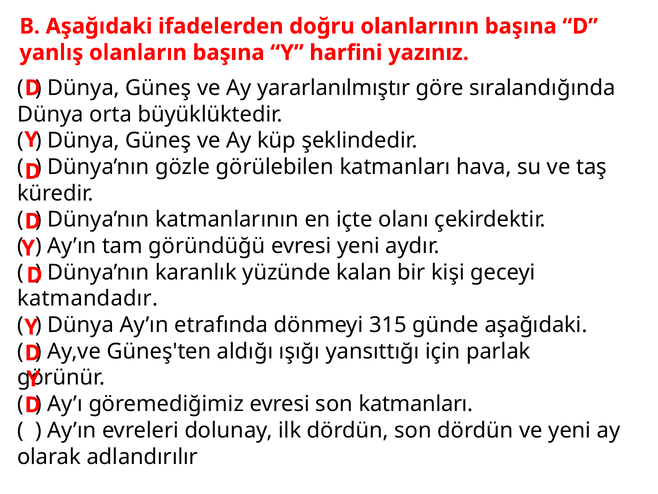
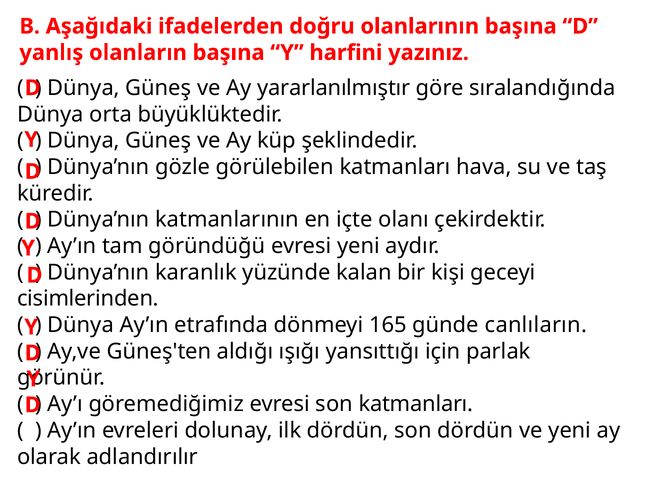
katmandadır: katmandadır -> cisimlerinden
315: 315 -> 165
günde aşağıdaki: aşağıdaki -> canlıların
